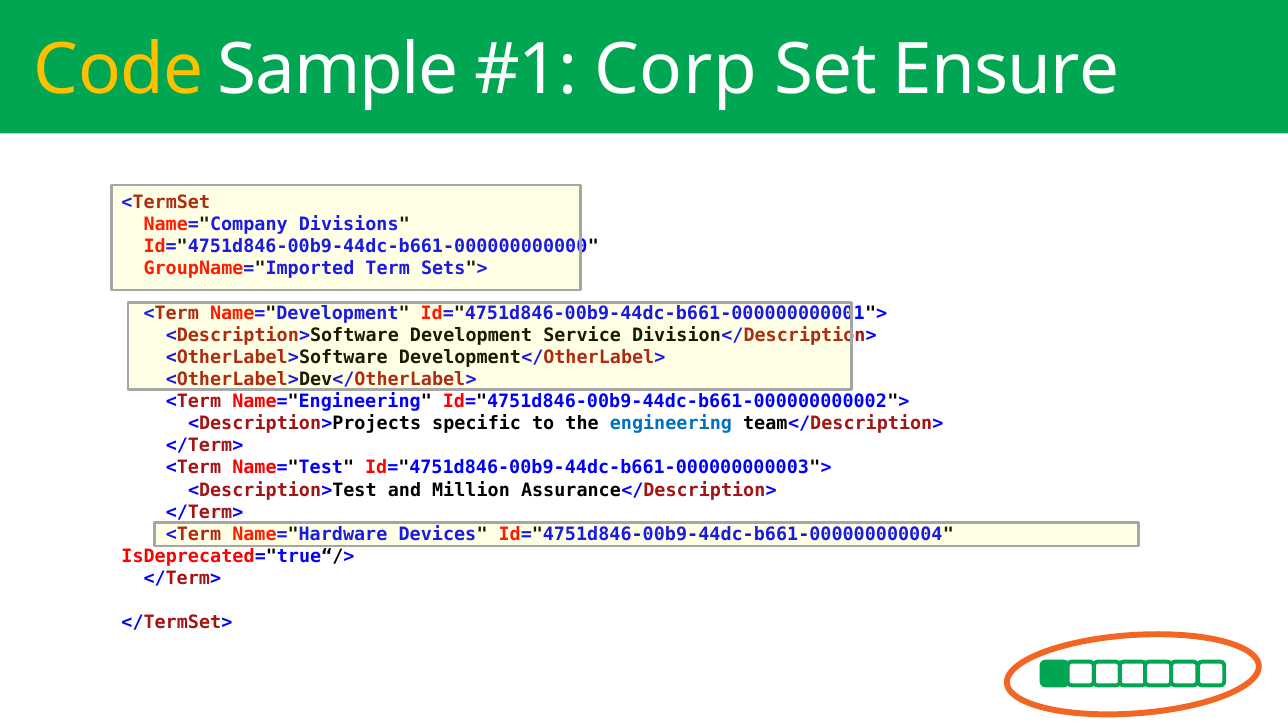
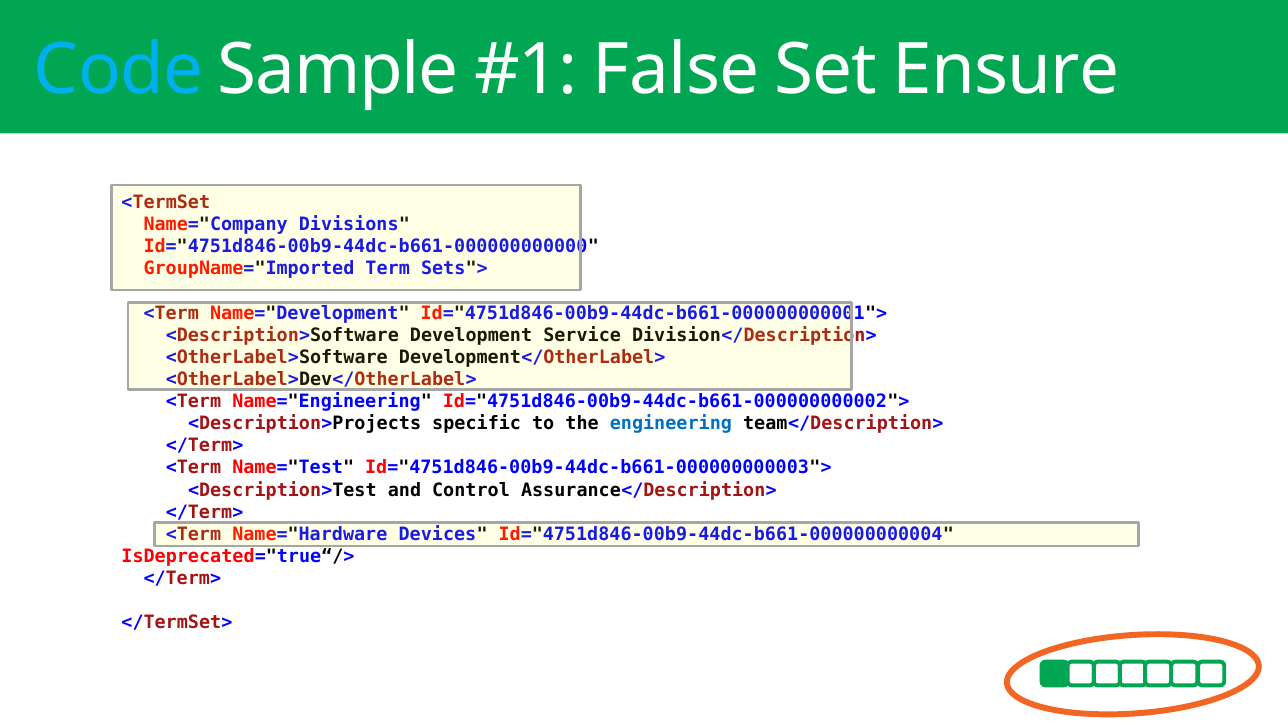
Code colour: yellow -> light blue
Corp: Corp -> False
Million: Million -> Control
